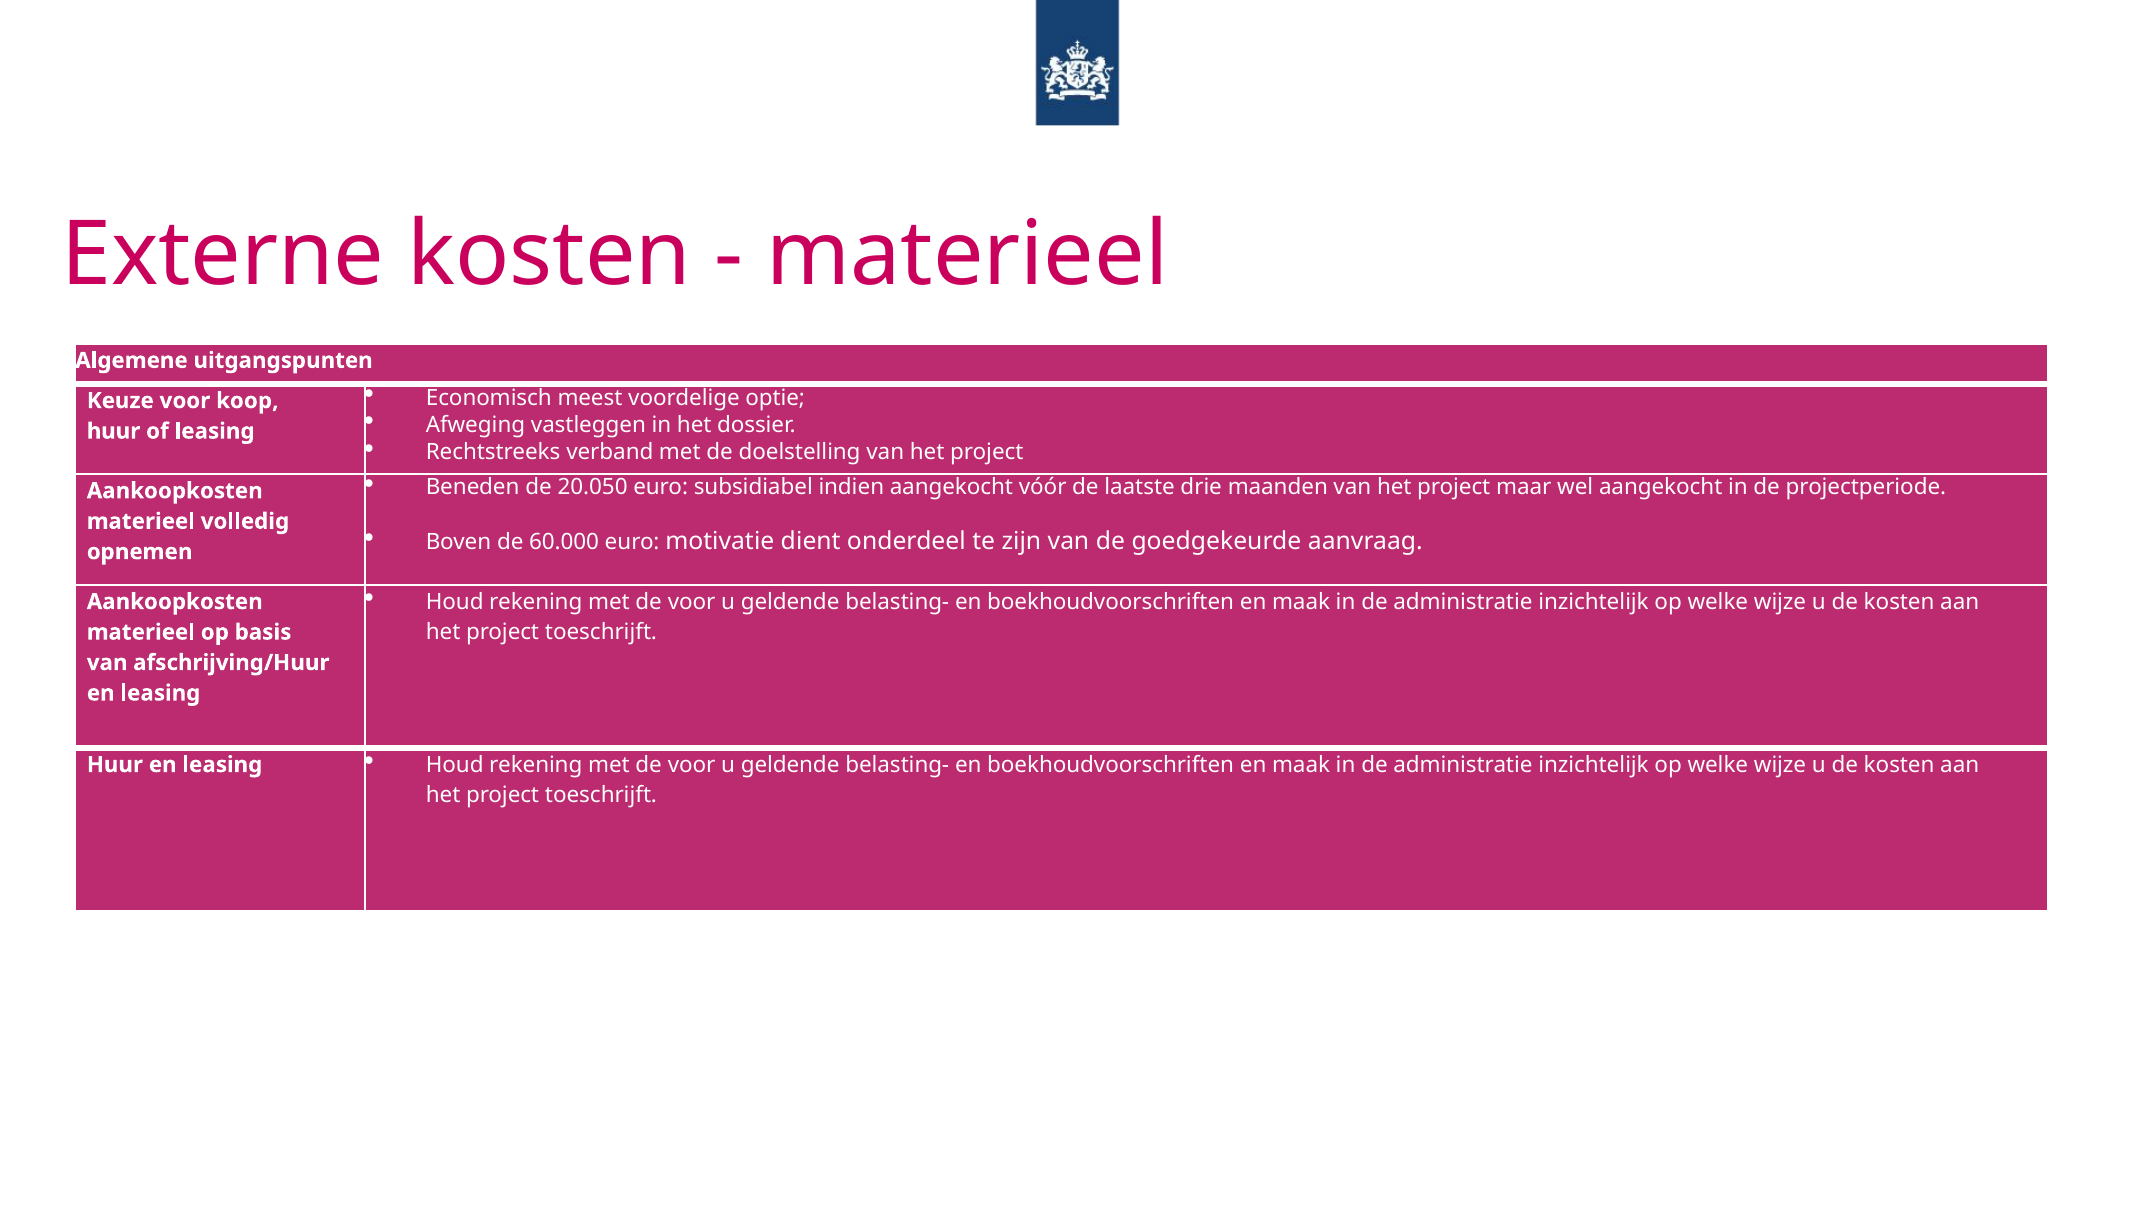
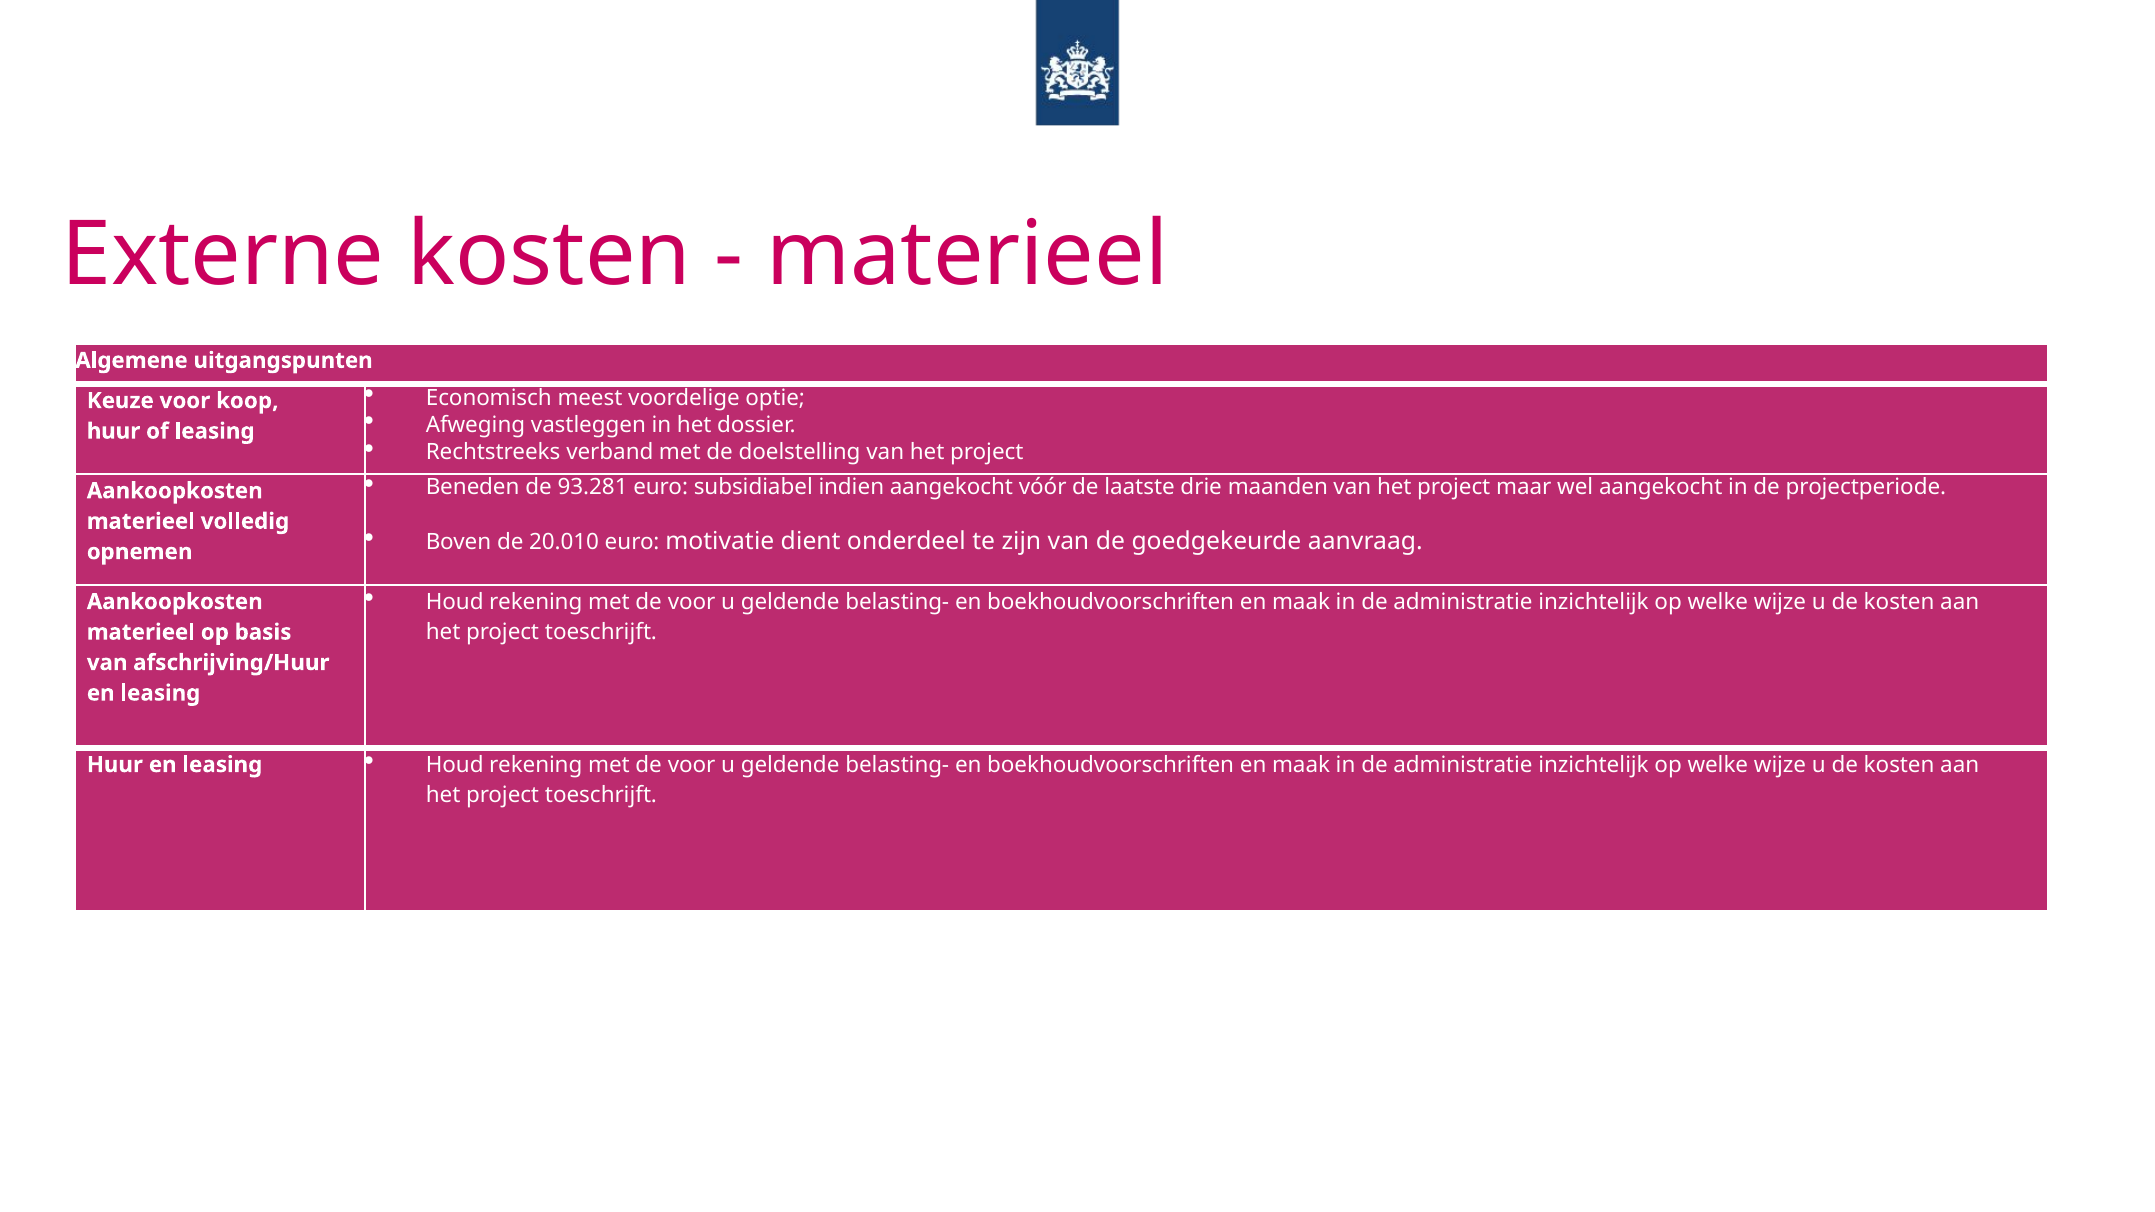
20.050: 20.050 -> 93.281
60.000: 60.000 -> 20.010
